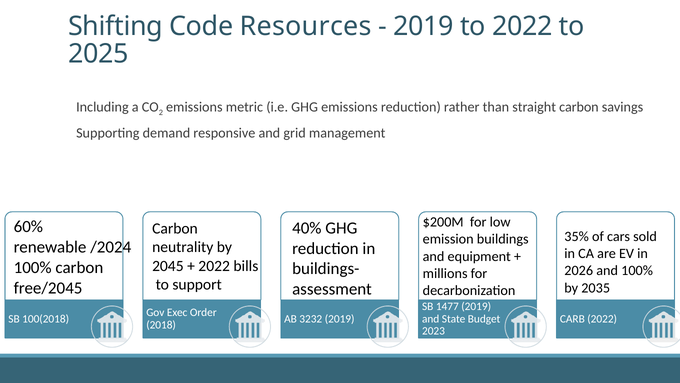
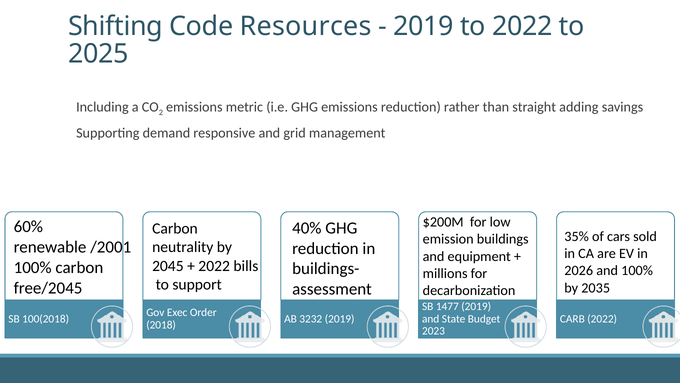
straight carbon: carbon -> adding
/2024: /2024 -> /2001
